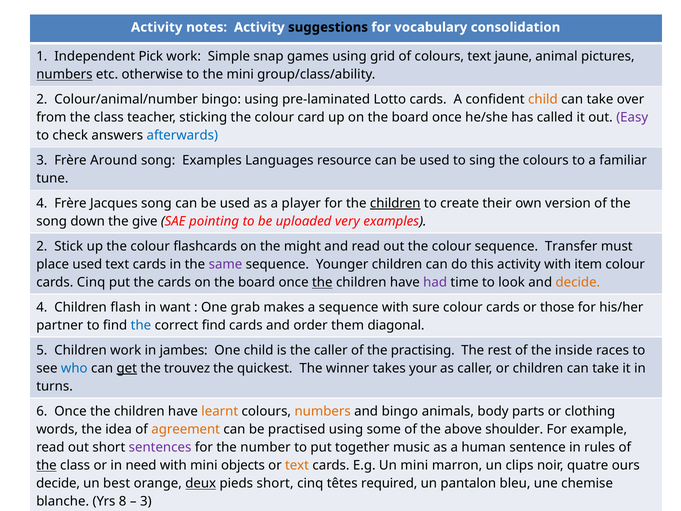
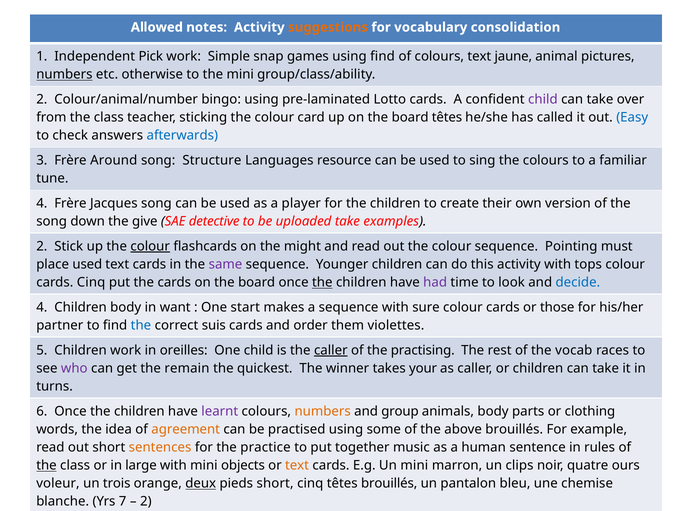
Activity at (157, 27): Activity -> Allowed
suggestions colour: black -> orange
using grid: grid -> find
child at (543, 99) colour: orange -> purple
once at (447, 117): once -> têtes
Easy colour: purple -> blue
song Examples: Examples -> Structure
children at (395, 203) underline: present -> none
pointing: pointing -> detective
uploaded very: very -> take
colour at (150, 246) underline: none -> present
Transfer: Transfer -> Pointing
item: item -> tops
decide at (578, 282) colour: orange -> blue
Children flash: flash -> body
grab: grab -> start
correct find: find -> suis
diagonal: diagonal -> violettes
jambes: jambes -> oreilles
caller at (331, 350) underline: none -> present
inside: inside -> vocab
who colour: blue -> purple
get underline: present -> none
trouvez: trouvez -> remain
learnt colour: orange -> purple
and bingo: bingo -> group
above shoulder: shoulder -> brouillés
sentences at (160, 447) colour: purple -> orange
number: number -> practice
need: need -> large
decide at (58, 483): decide -> voleur
un best: best -> trois
têtes required: required -> brouillés
Yrs 8: 8 -> 7
3 at (146, 501): 3 -> 2
